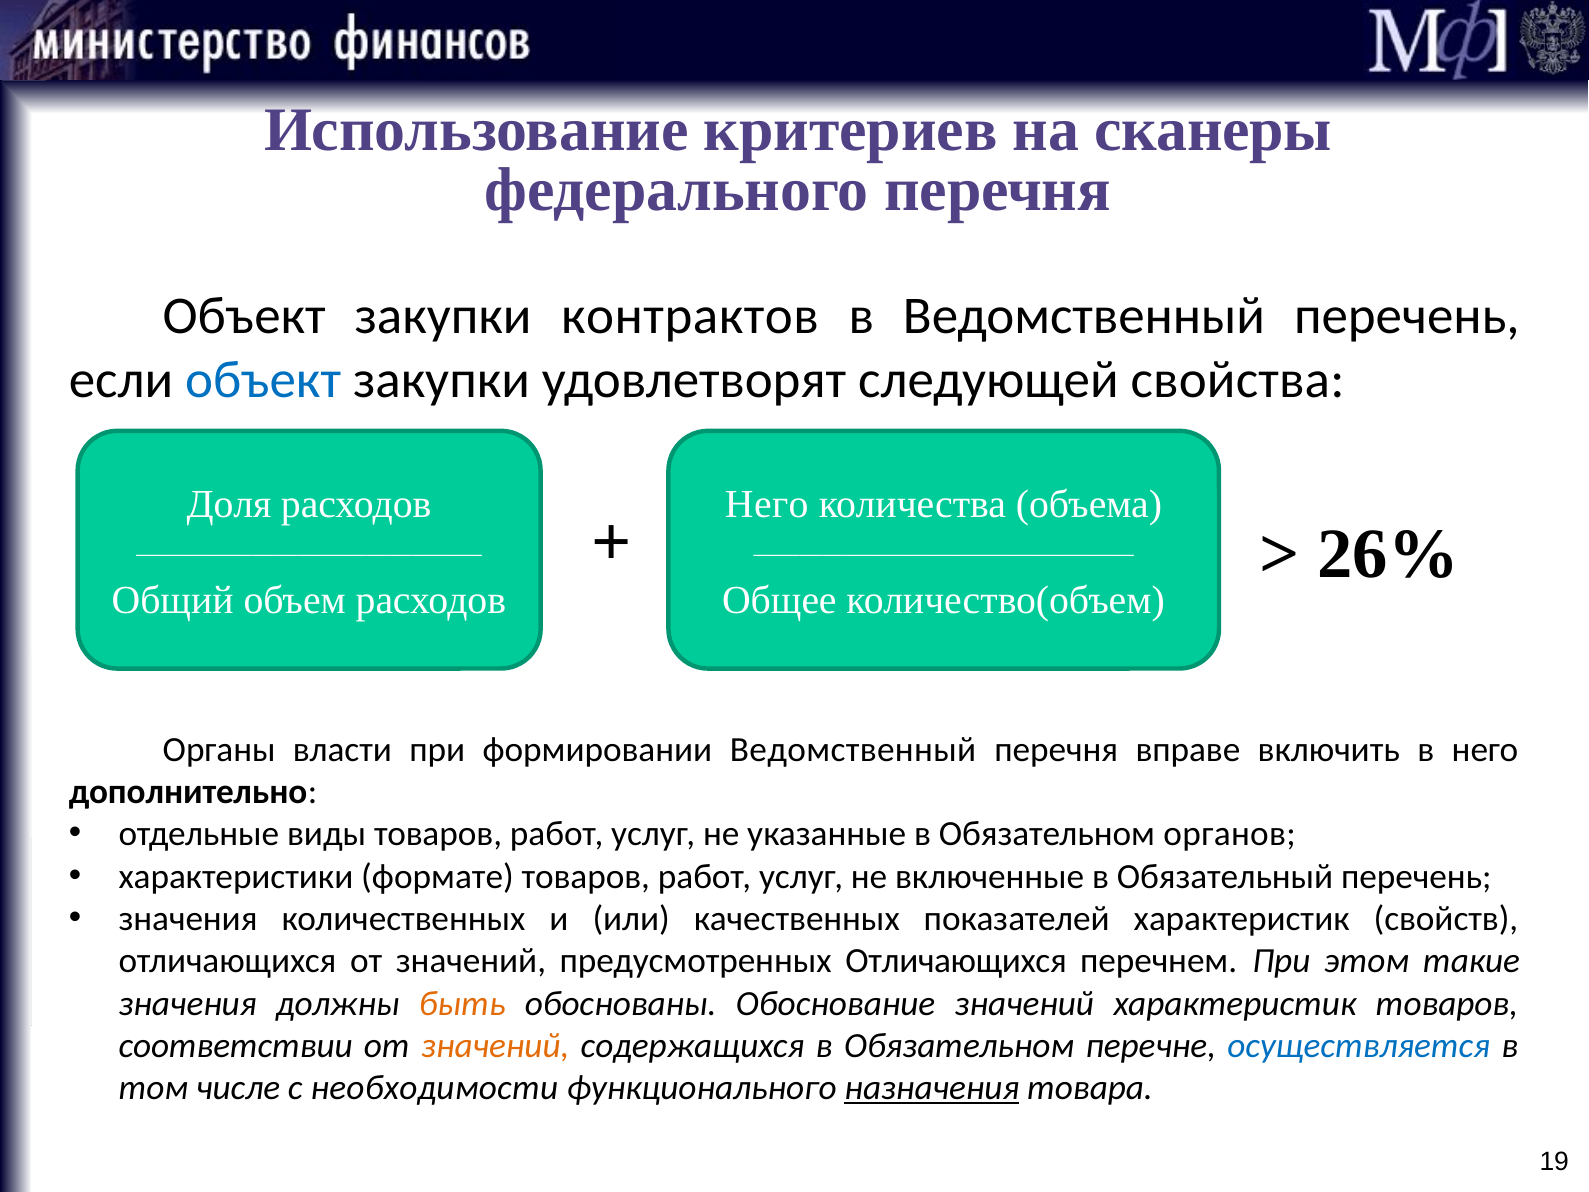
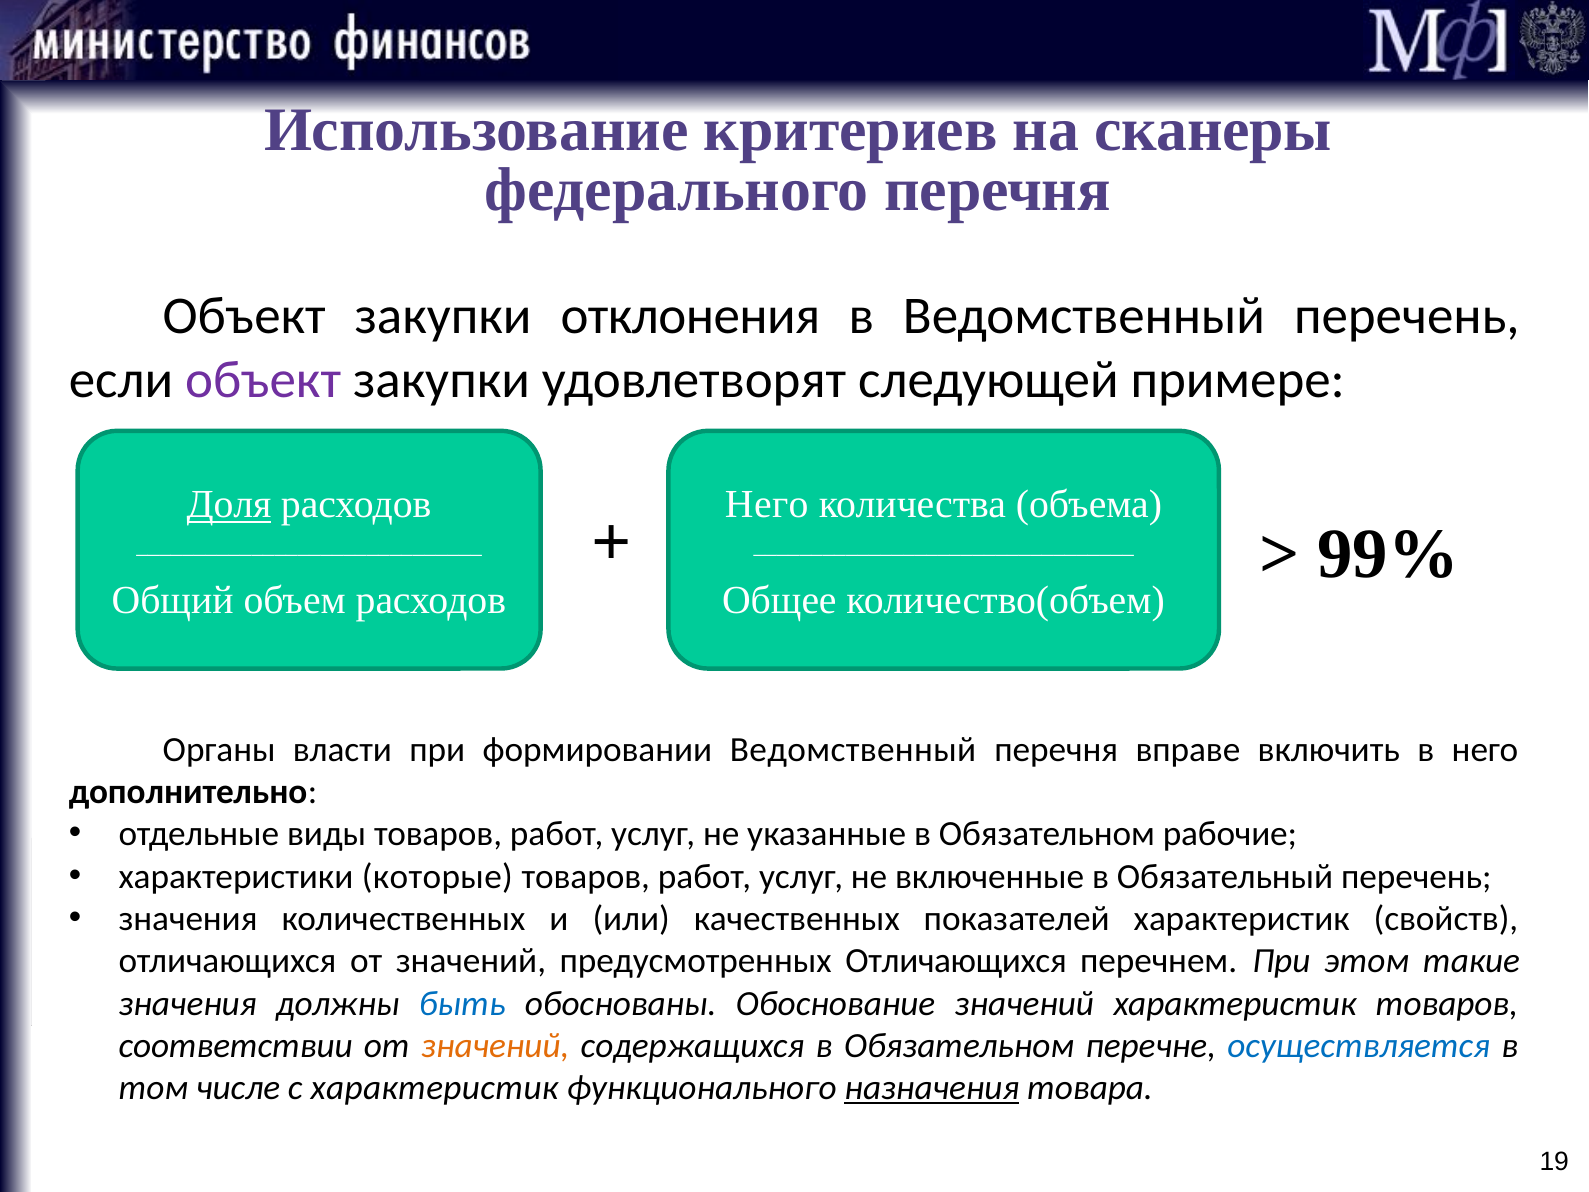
контрактов: контрактов -> отклонения
объект at (263, 380) colour: blue -> purple
свойства: свойства -> примере
Доля underline: none -> present
26%: 26% -> 99%
органов: органов -> рабочие
формате: формате -> которые
быть colour: orange -> blue
с необходимости: необходимости -> характеристик
